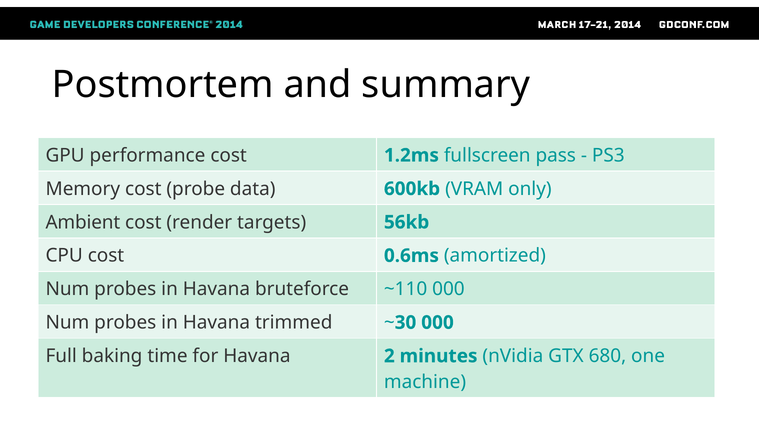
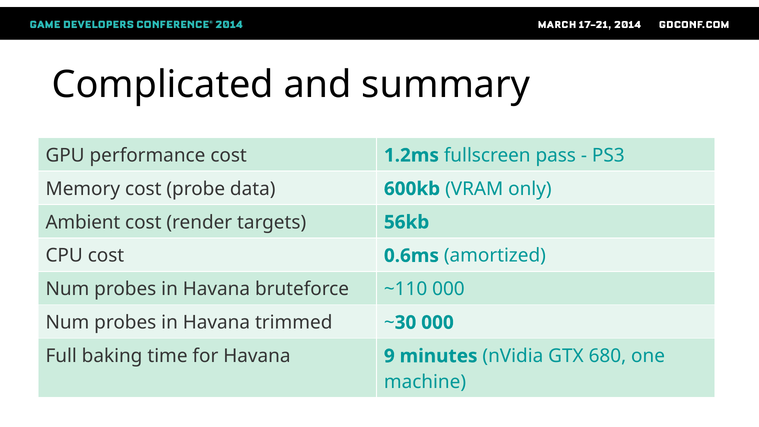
Postmortem: Postmortem -> Complicated
2: 2 -> 9
